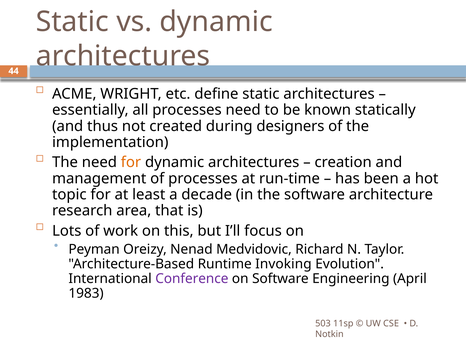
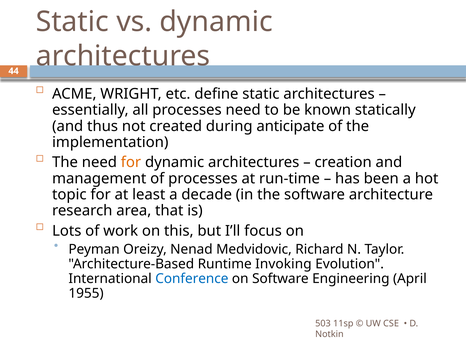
designers: designers -> anticipate
Conference colour: purple -> blue
1983: 1983 -> 1955
